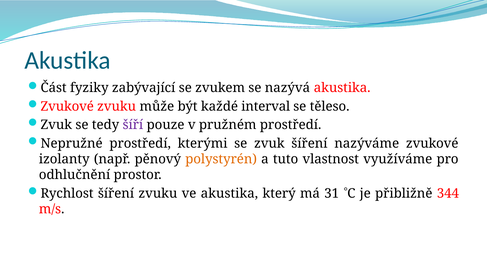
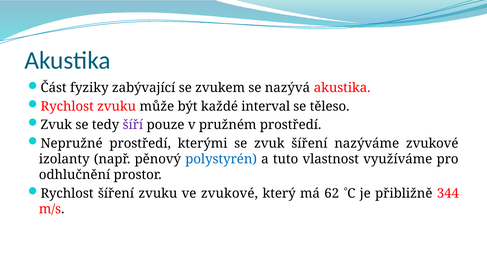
Zvukové at (67, 106): Zvukové -> Rychlost
polystyrén colour: orange -> blue
ve akustika: akustika -> zvukové
31: 31 -> 62
